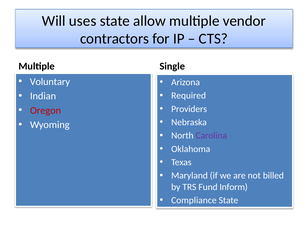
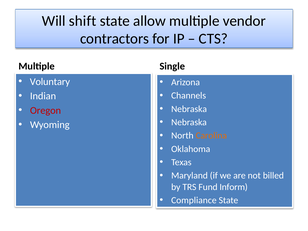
uses: uses -> shift
Required: Required -> Channels
Providers at (189, 109): Providers -> Nebraska
Carolina colour: purple -> orange
